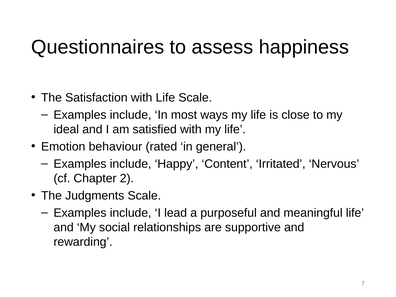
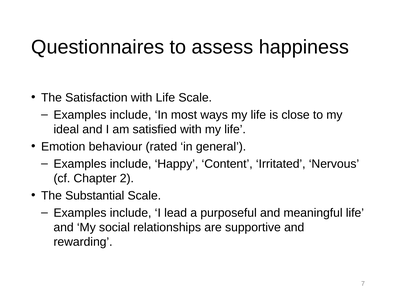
Judgments: Judgments -> Substantial
